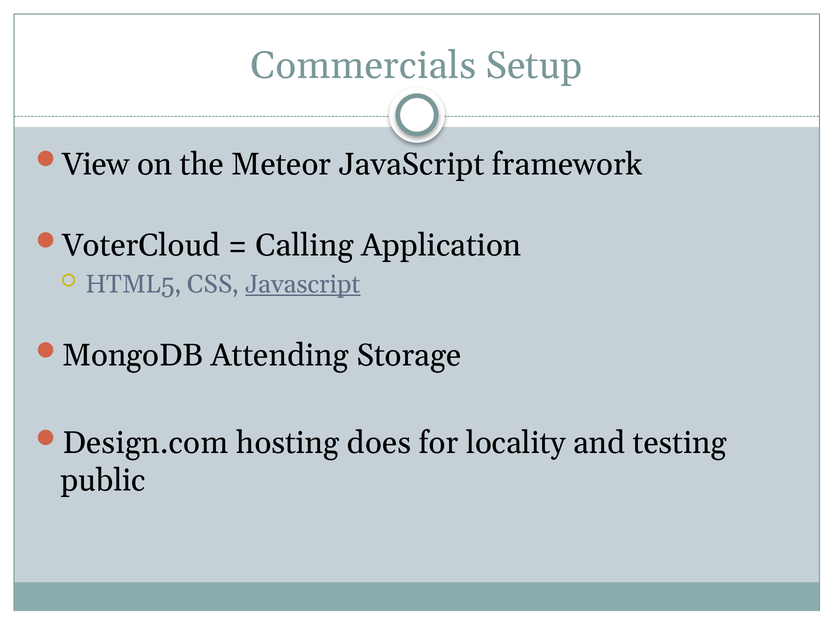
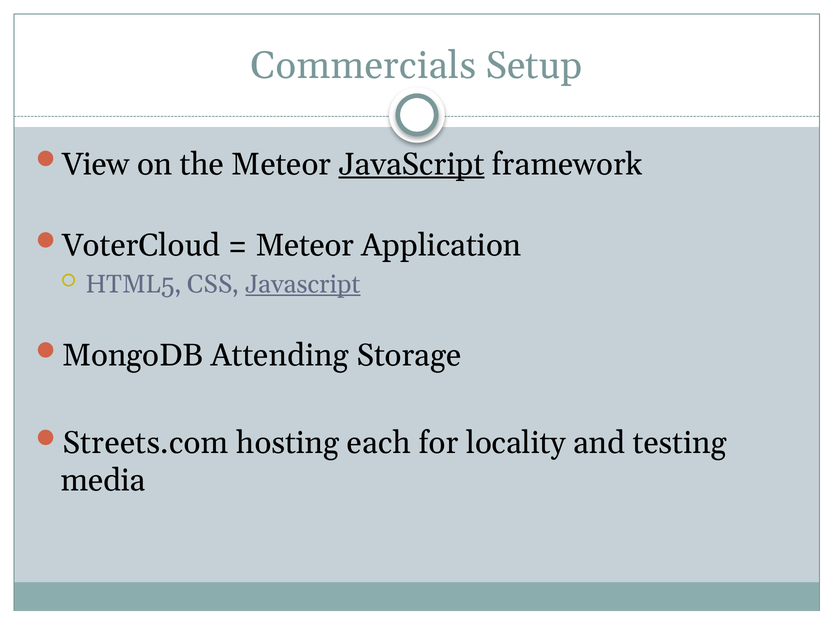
JavaScript at (412, 164) underline: none -> present
Calling at (305, 246): Calling -> Meteor
Design.com: Design.com -> Streets.com
does: does -> each
public: public -> media
